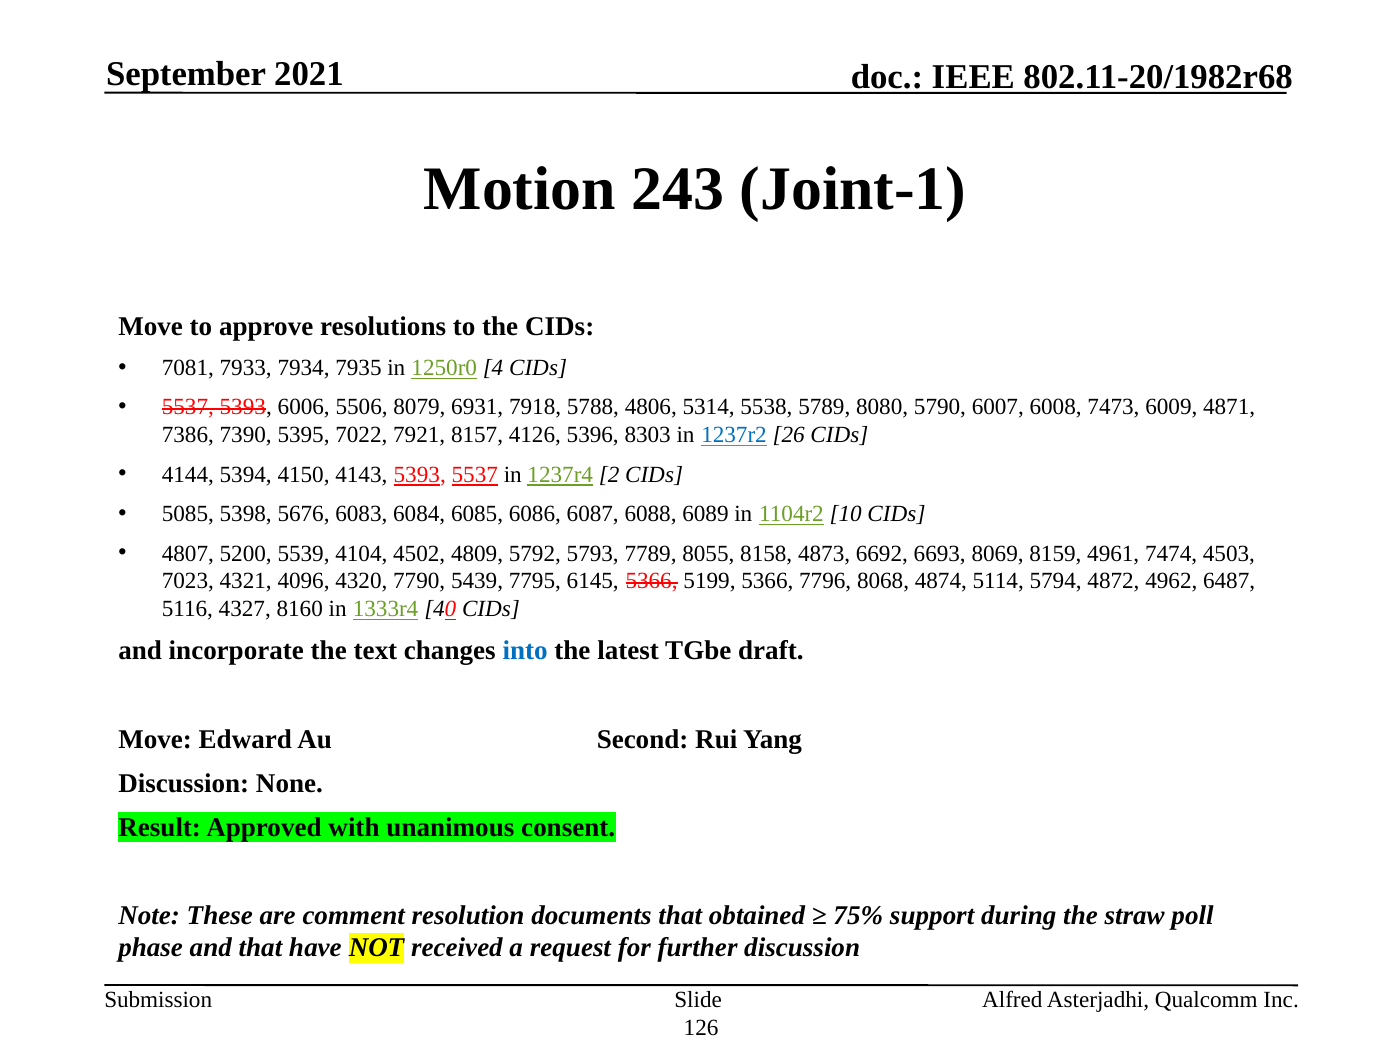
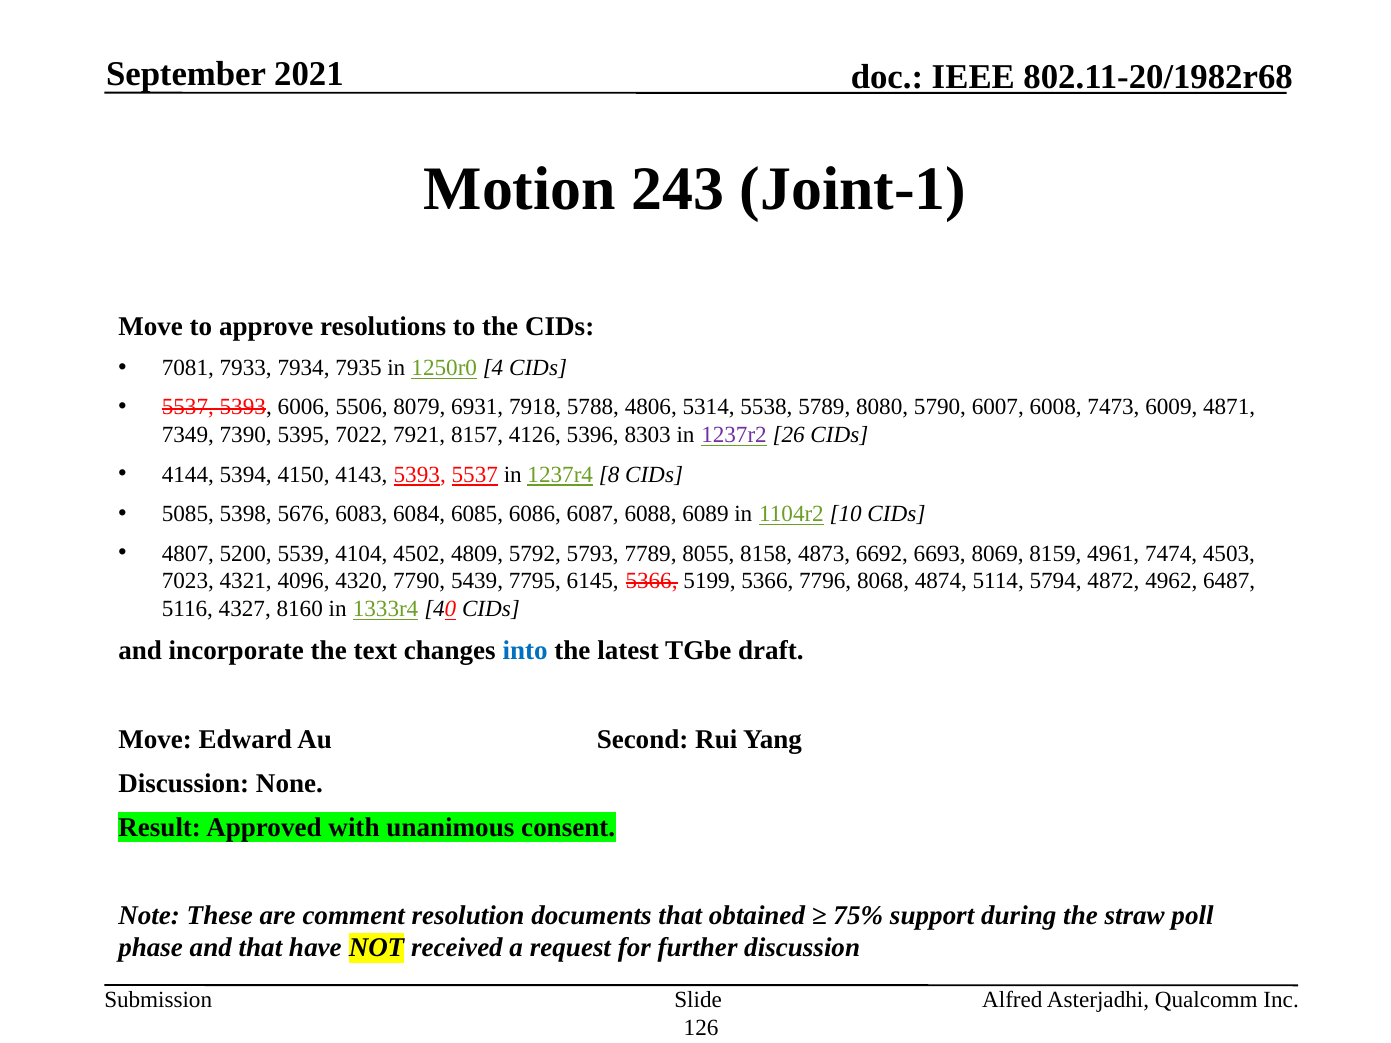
7386: 7386 -> 7349
1237r2 colour: blue -> purple
2: 2 -> 8
